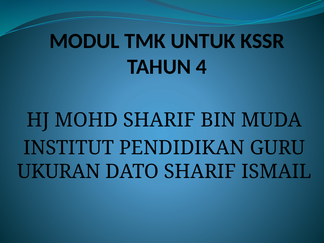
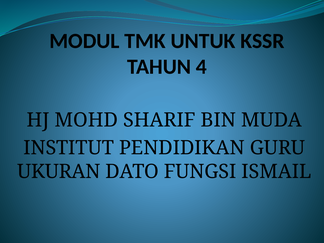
DATO SHARIF: SHARIF -> FUNGSI
